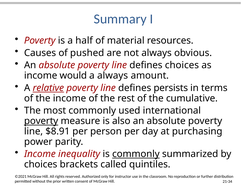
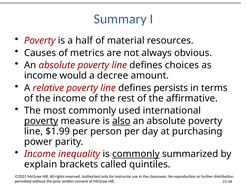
pushed: pushed -> metrics
a always: always -> decree
relative underline: present -> none
cumulative: cumulative -> affirmative
also underline: none -> present
$8.91: $8.91 -> $1.99
choices at (41, 165): choices -> explain
